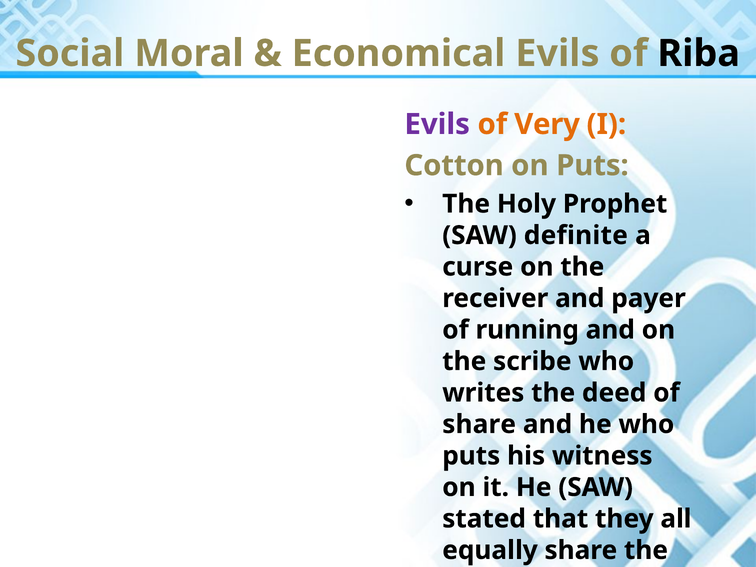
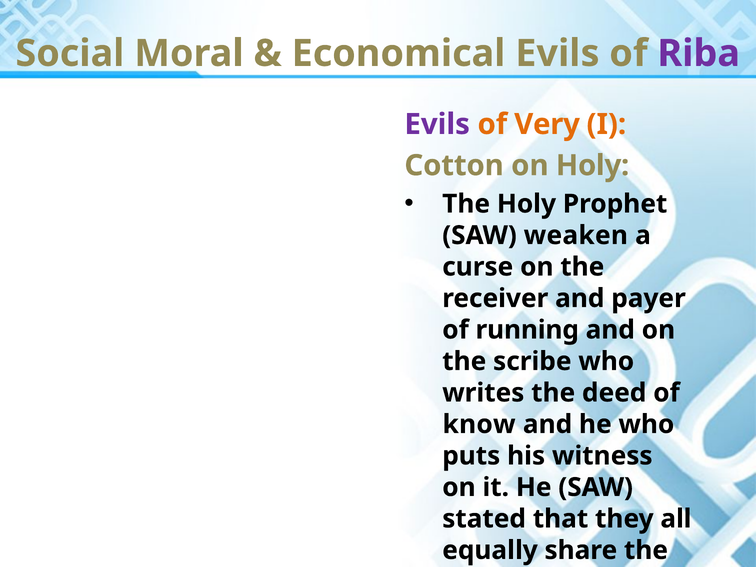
Riba colour: black -> purple
on Puts: Puts -> Holy
definite: definite -> weaken
share at (479, 424): share -> know
